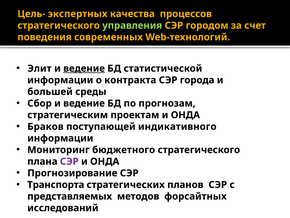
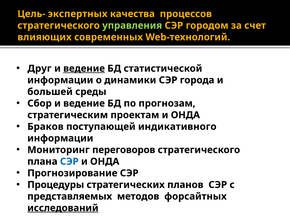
поведения: поведения -> влияющих
Элит: Элит -> Друг
контракта: контракта -> динамики
бюджетного: бюджетного -> переговоров
СЭР at (69, 161) colour: purple -> blue
Транспорта: Транспорта -> Процедуры
исследований underline: none -> present
